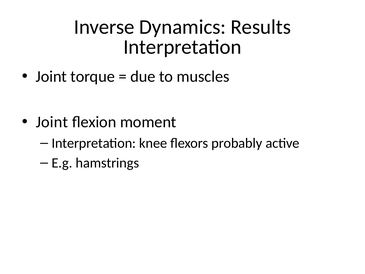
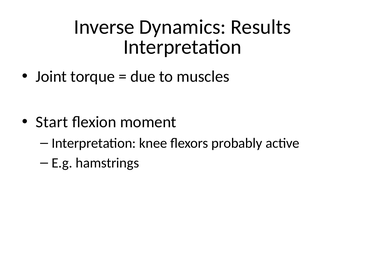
Joint at (52, 122): Joint -> Start
